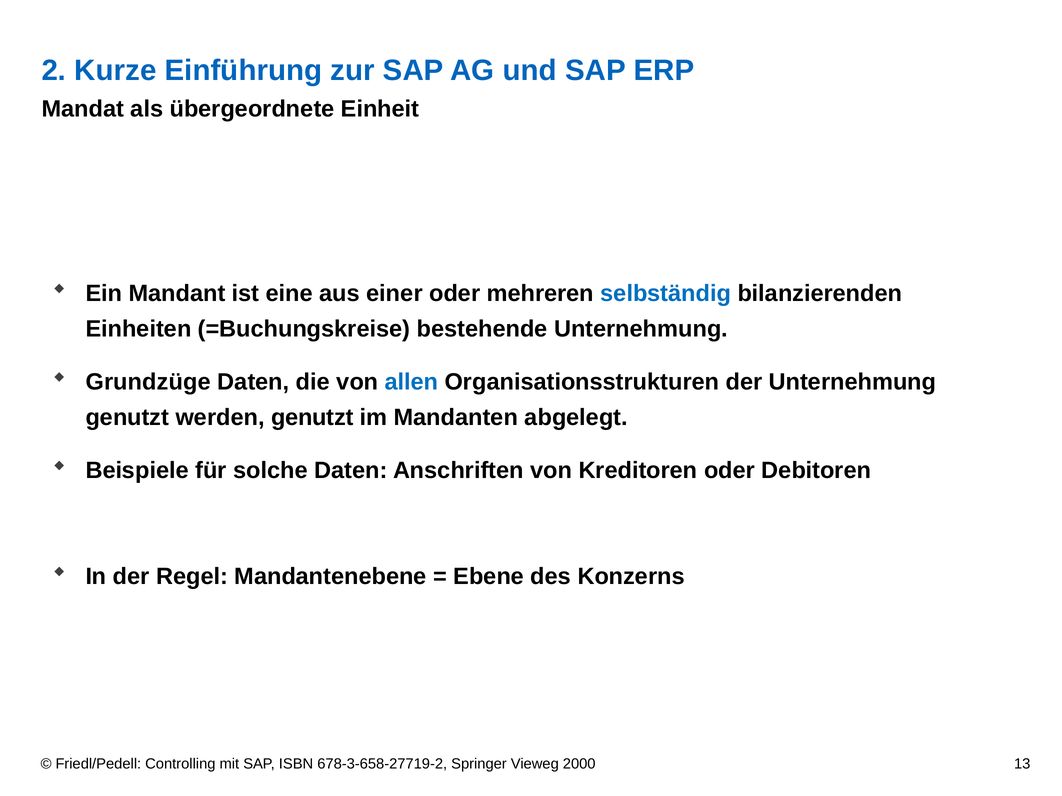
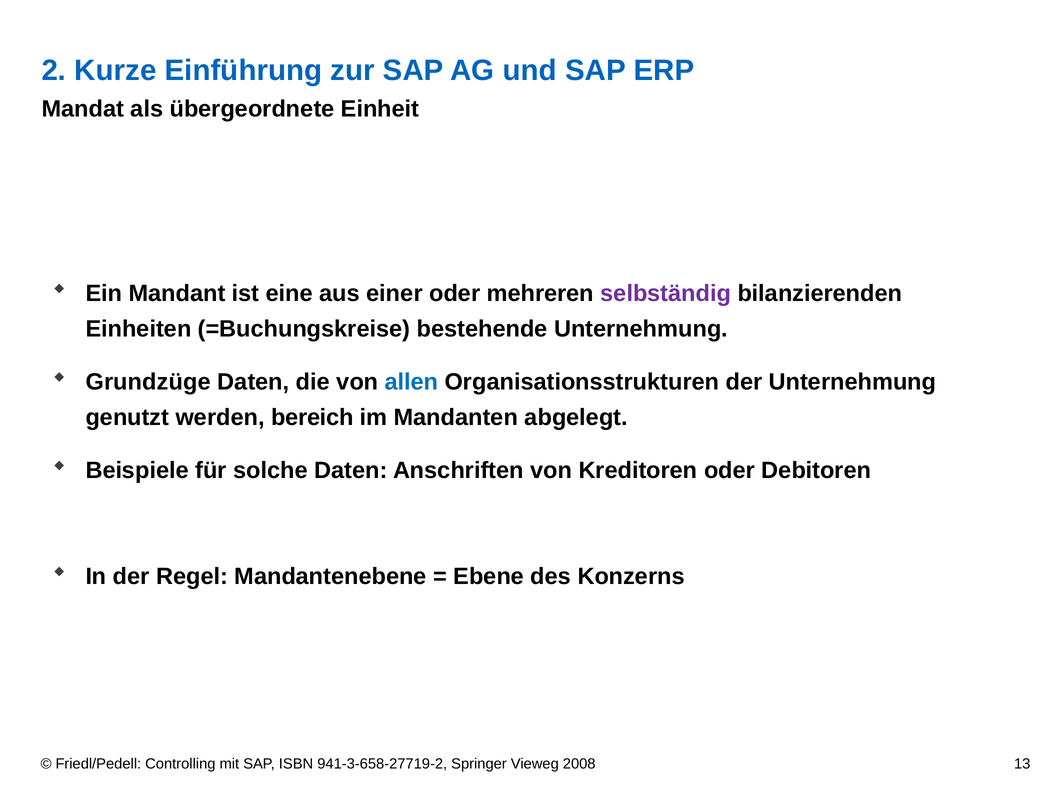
selbständig colour: blue -> purple
werden genutzt: genutzt -> bereich
678-3-658-27719-2: 678-3-658-27719-2 -> 941-3-658-27719-2
2000: 2000 -> 2008
